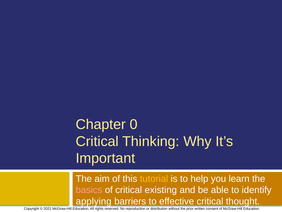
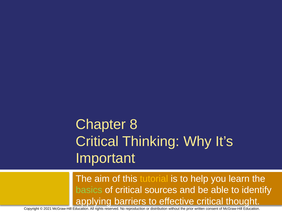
0: 0 -> 8
basics colour: pink -> light green
existing: existing -> sources
